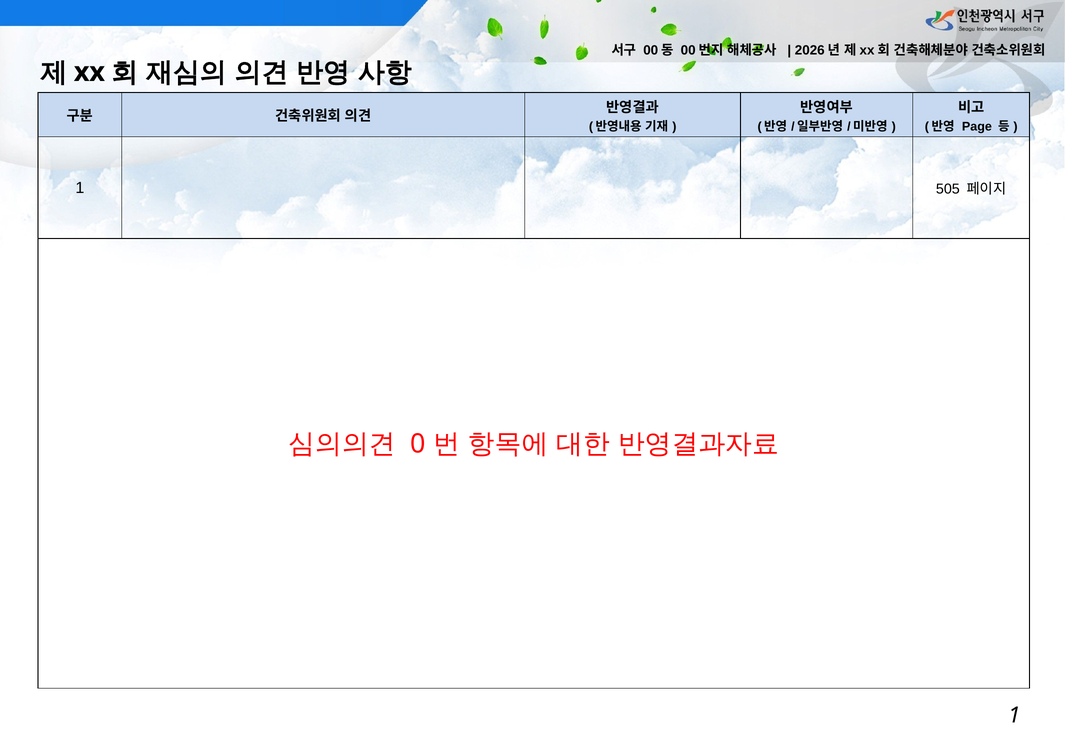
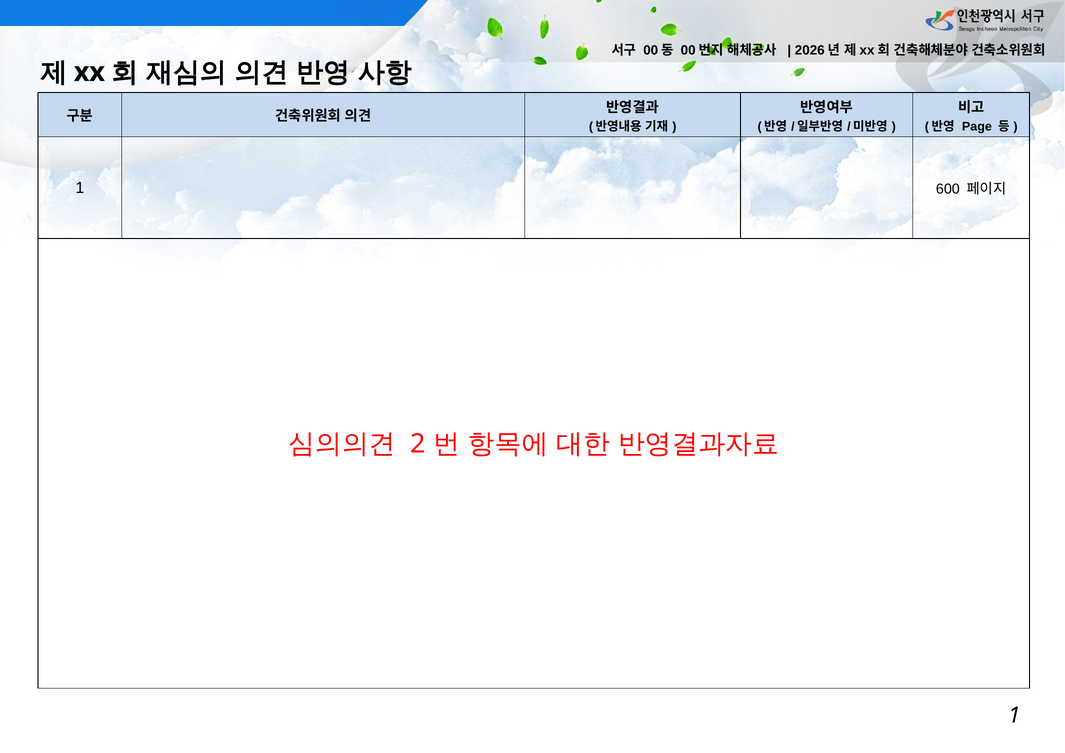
505: 505 -> 600
0: 0 -> 2
